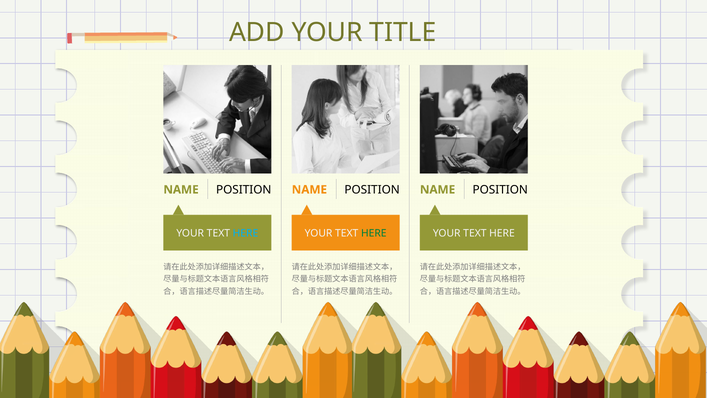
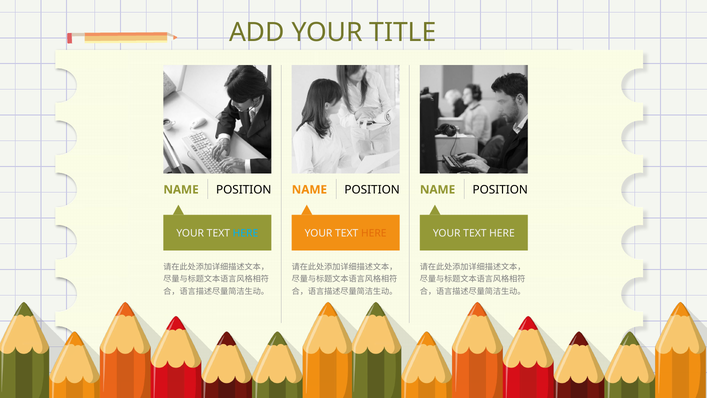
HERE at (374, 233) colour: green -> orange
